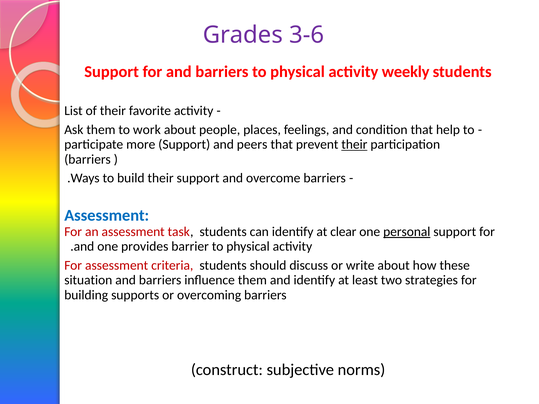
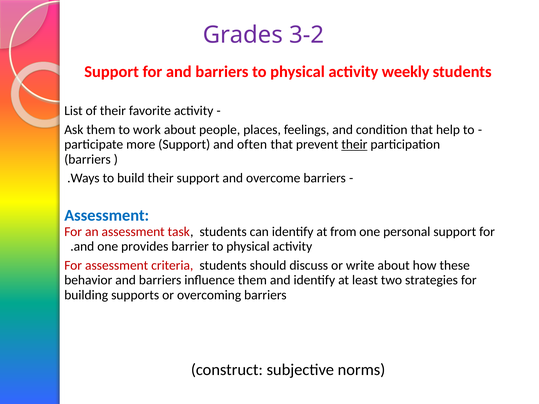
3-6: 3-6 -> 3-2
peers: peers -> often
clear: clear -> from
personal underline: present -> none
situation: situation -> behavior
